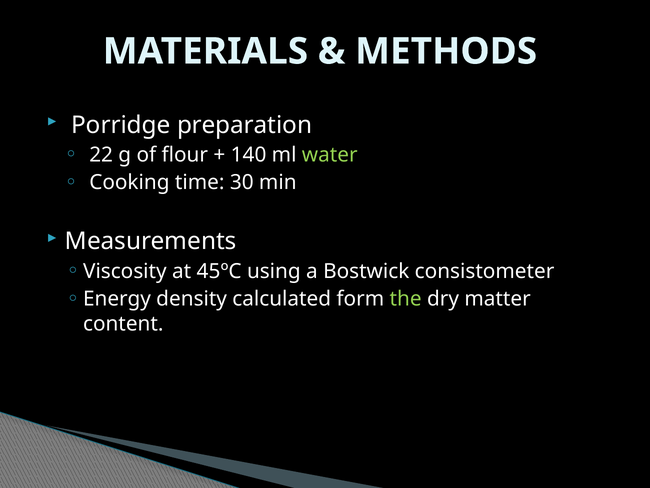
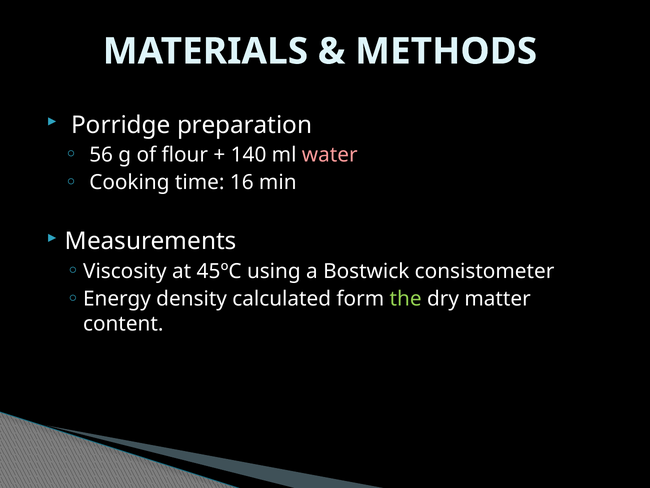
22: 22 -> 56
water colour: light green -> pink
30: 30 -> 16
